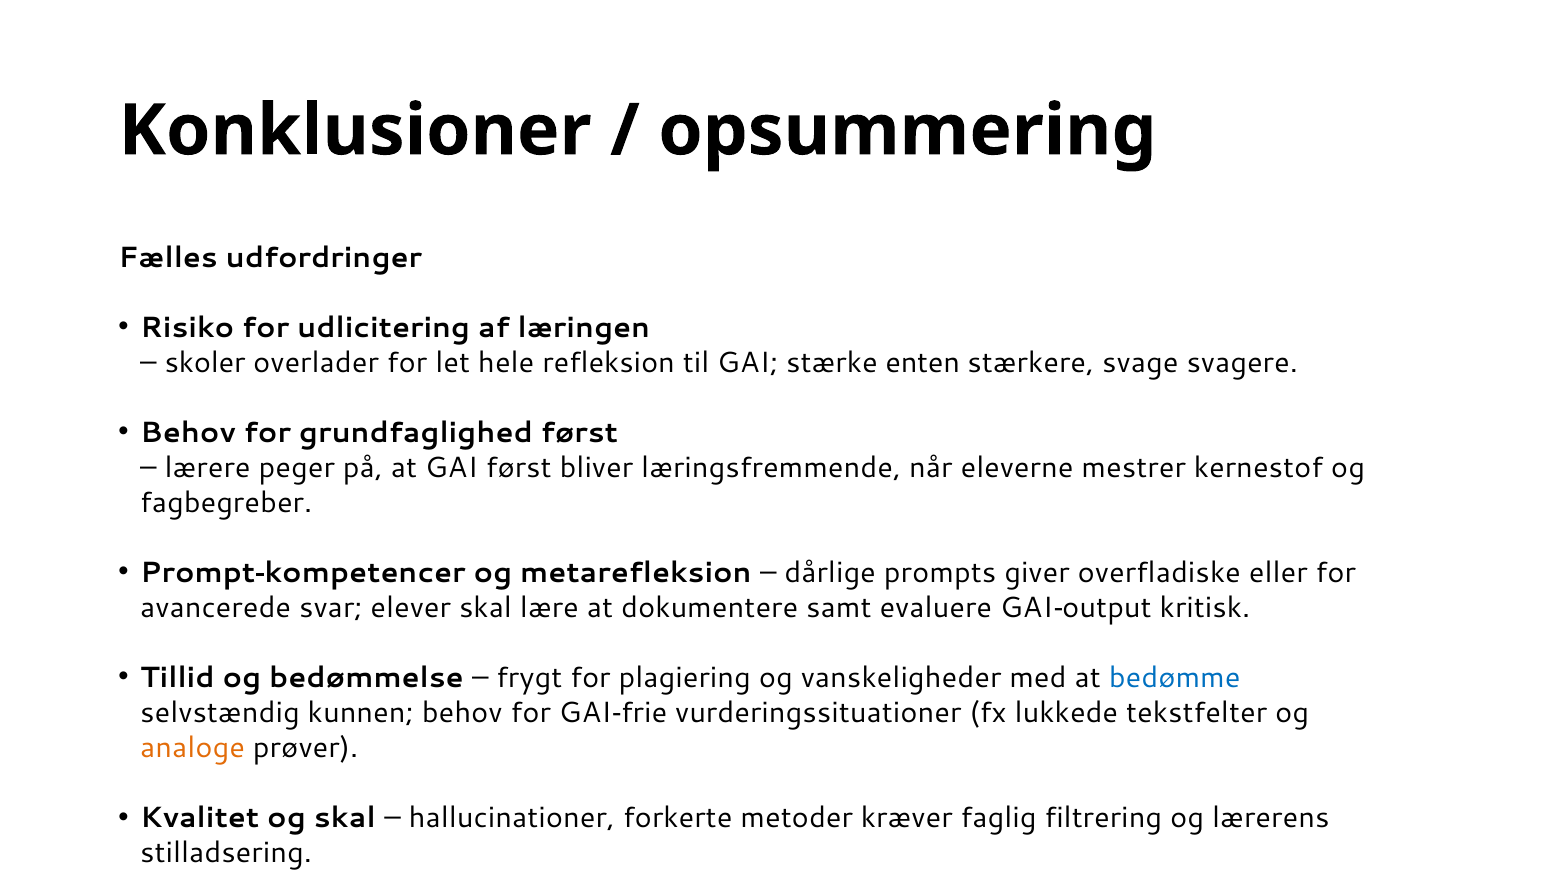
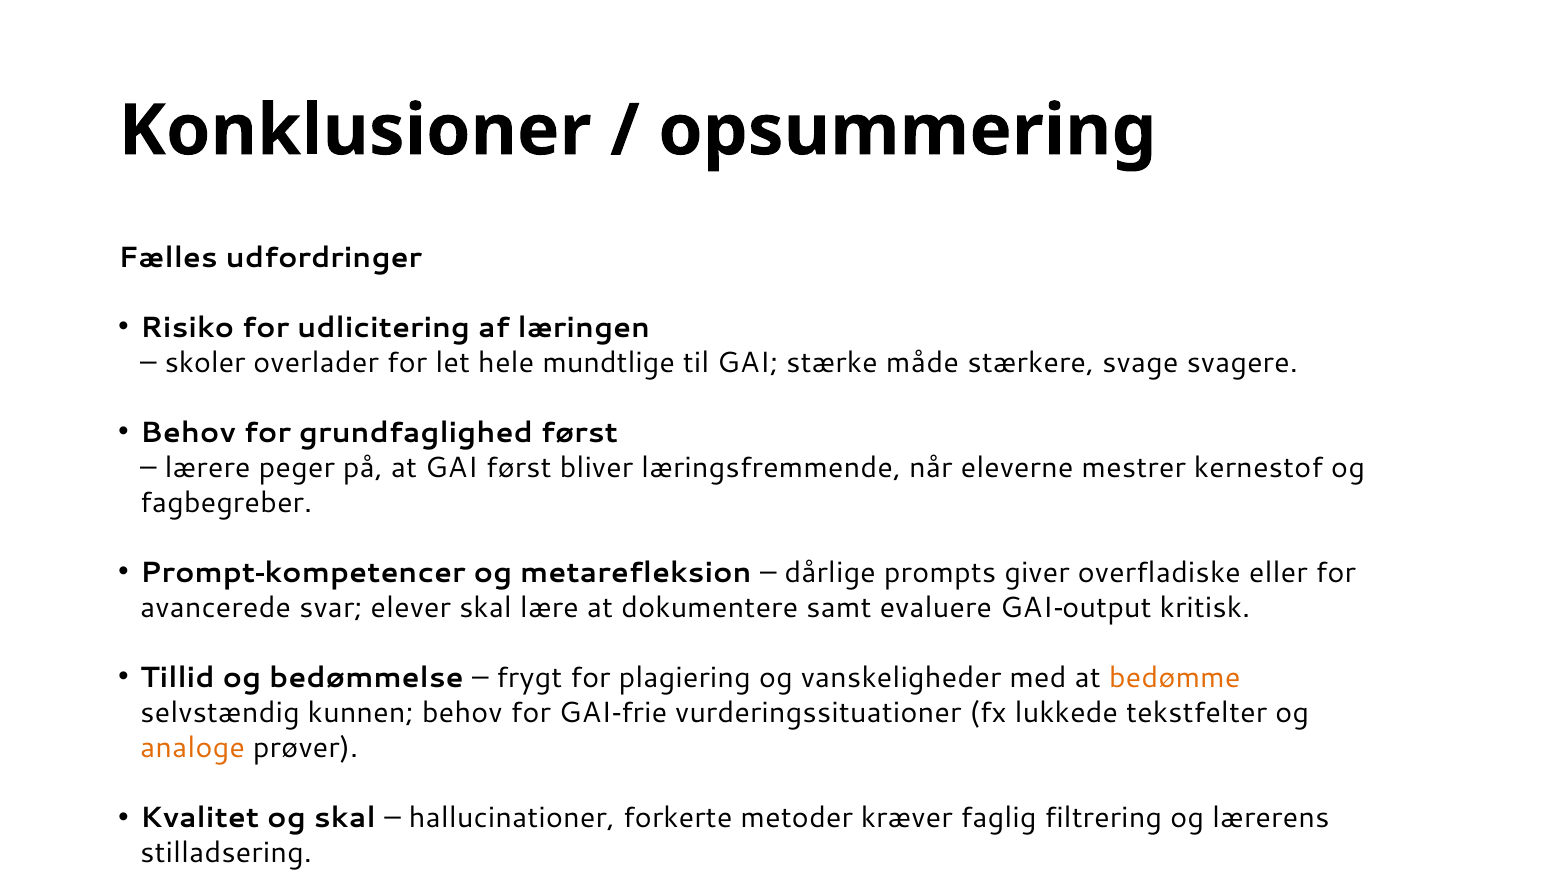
refleksion: refleksion -> mundtlige
enten: enten -> måde
bedømme colour: blue -> orange
